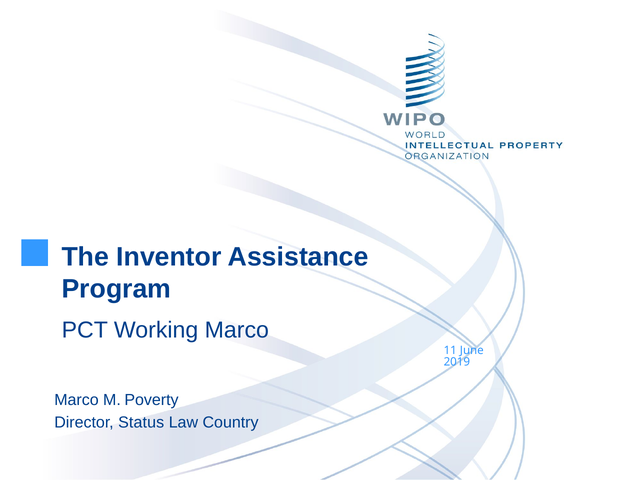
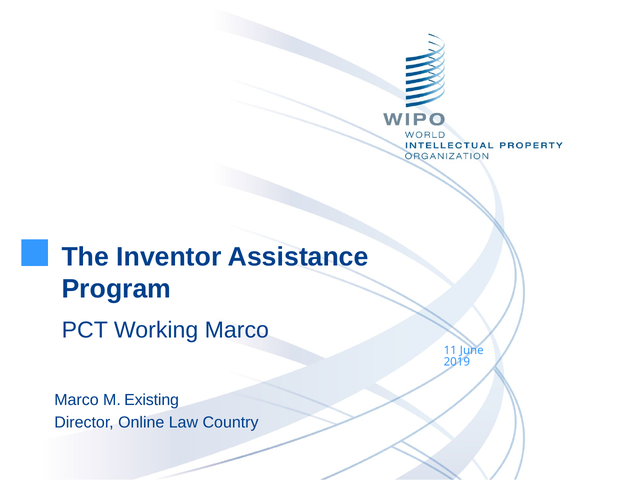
Poverty: Poverty -> Existing
Status: Status -> Online
